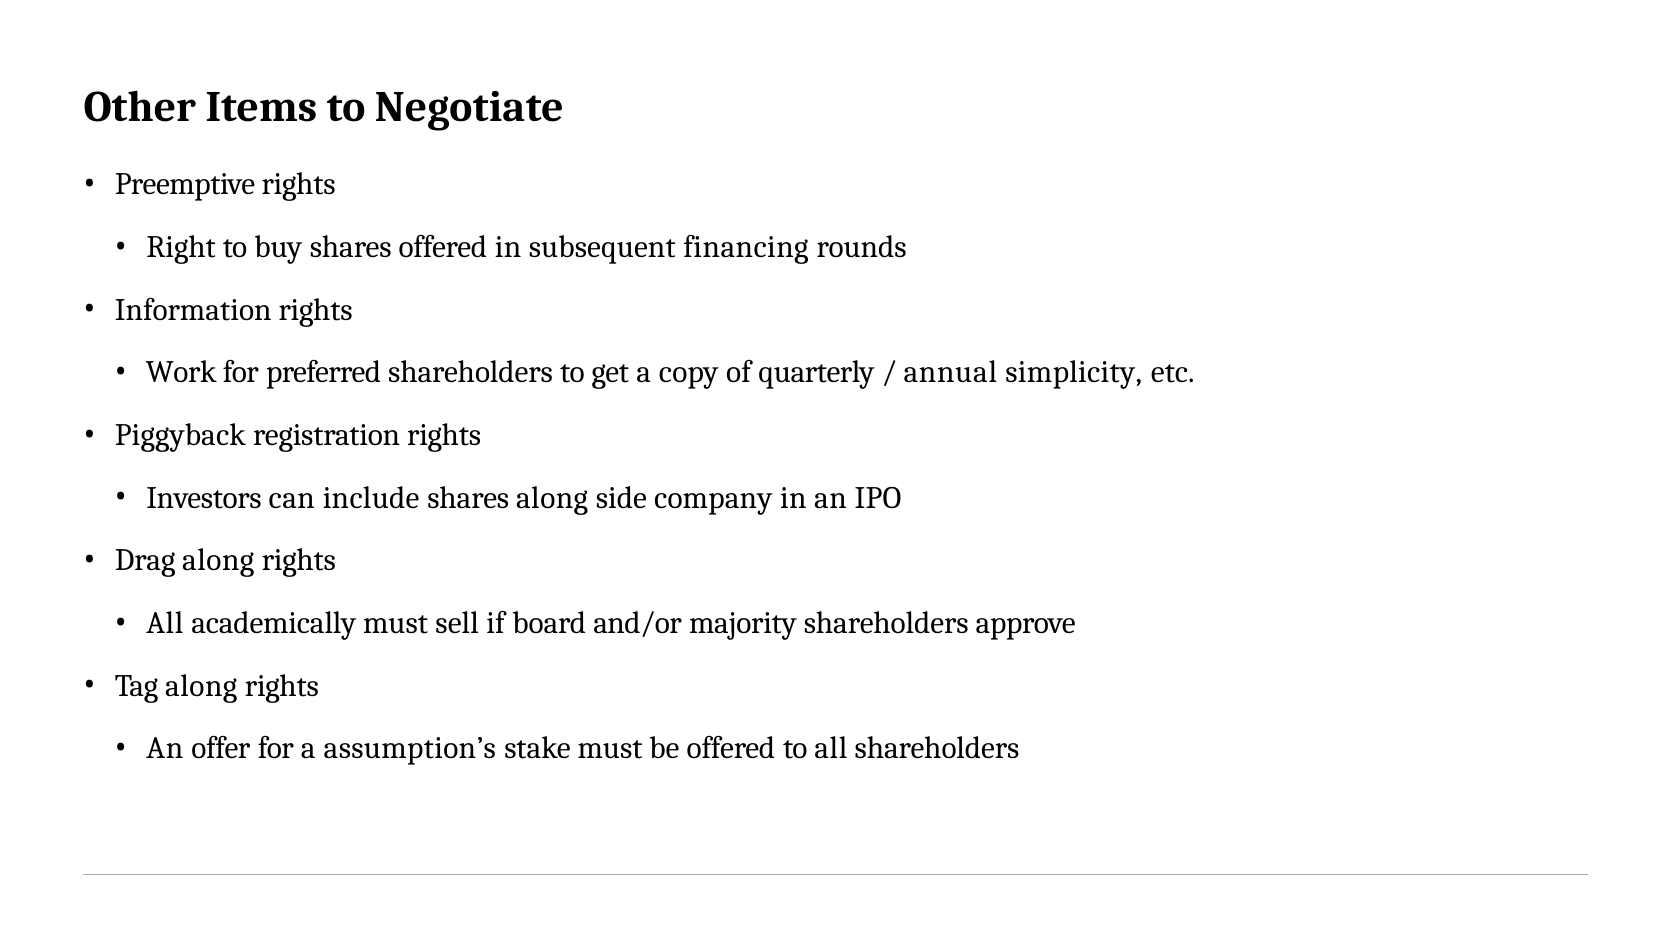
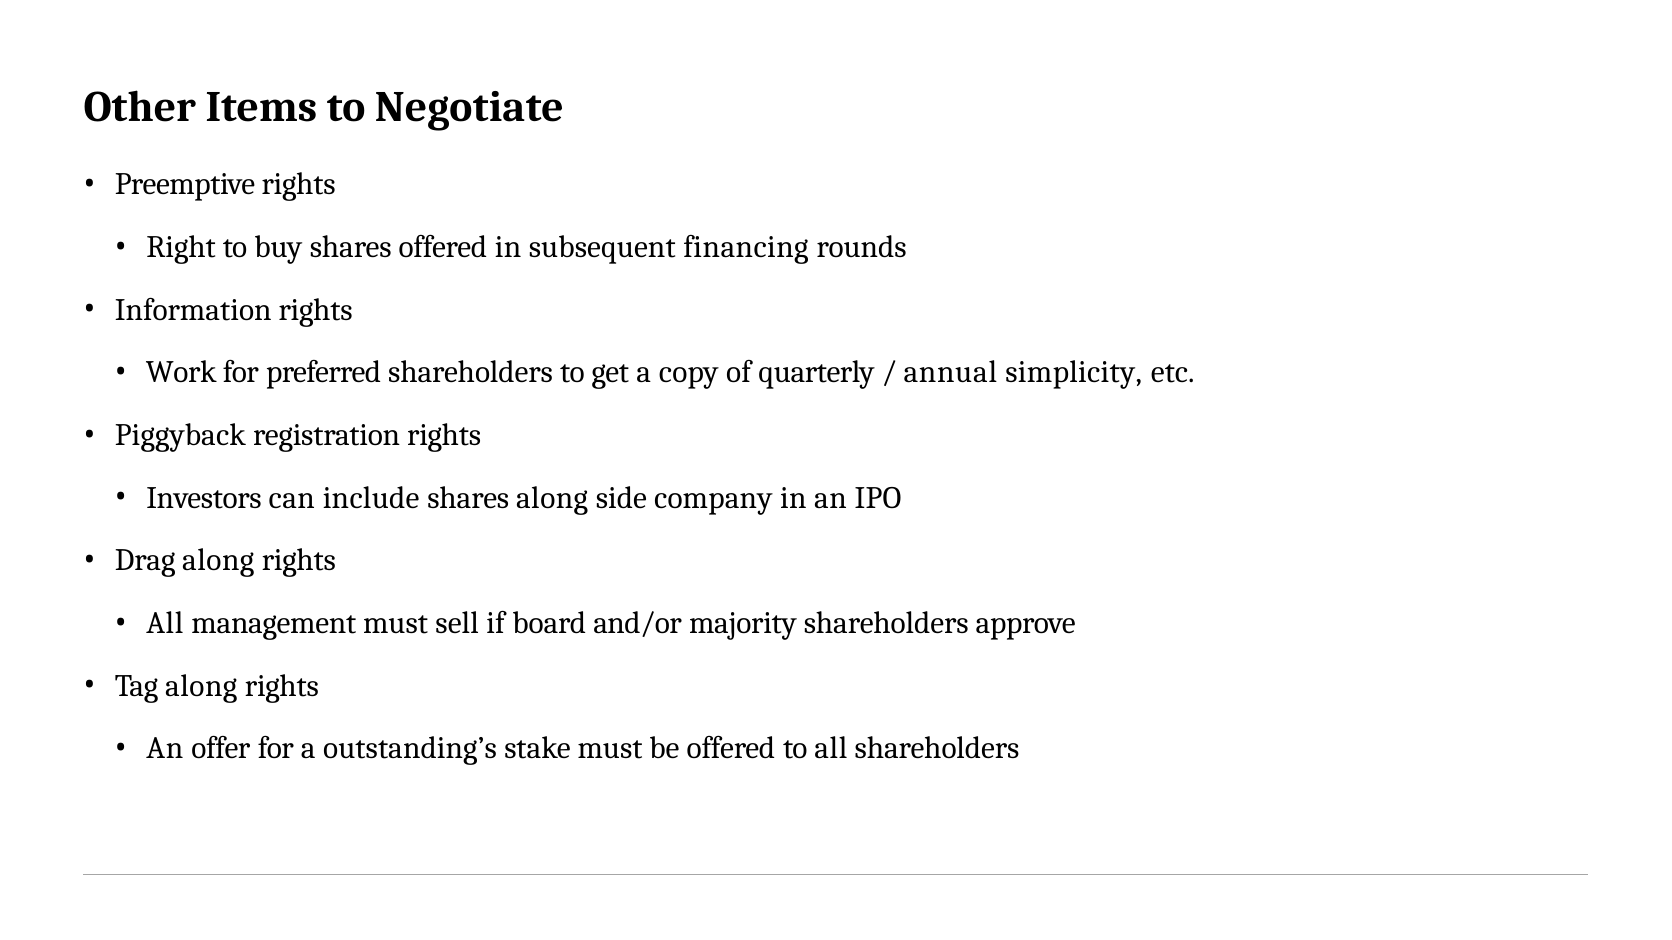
academically: academically -> management
assumption’s: assumption’s -> outstanding’s
